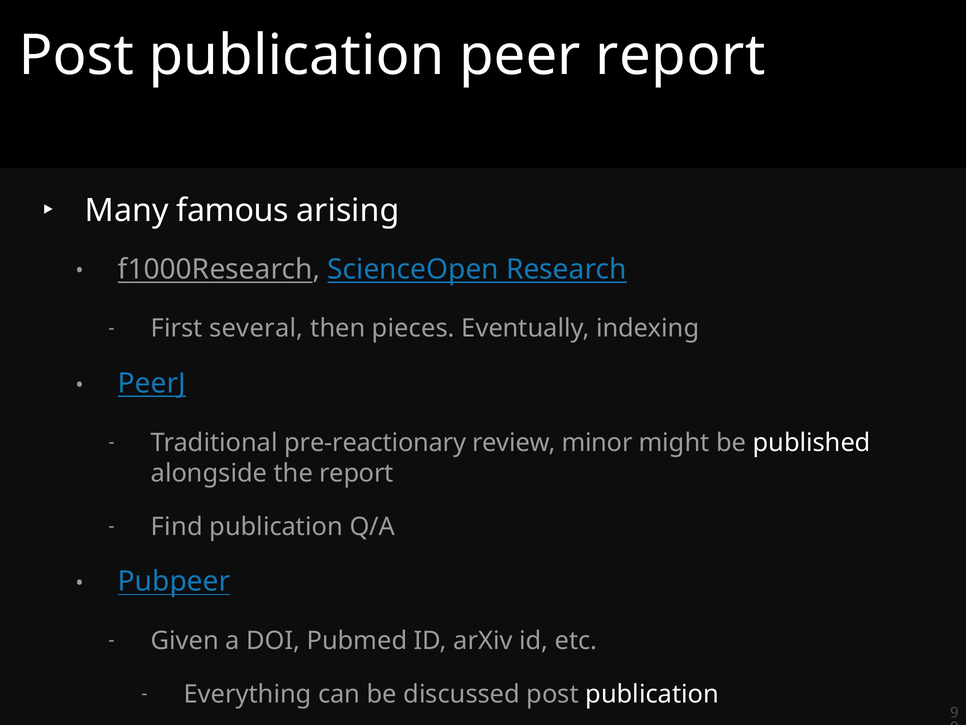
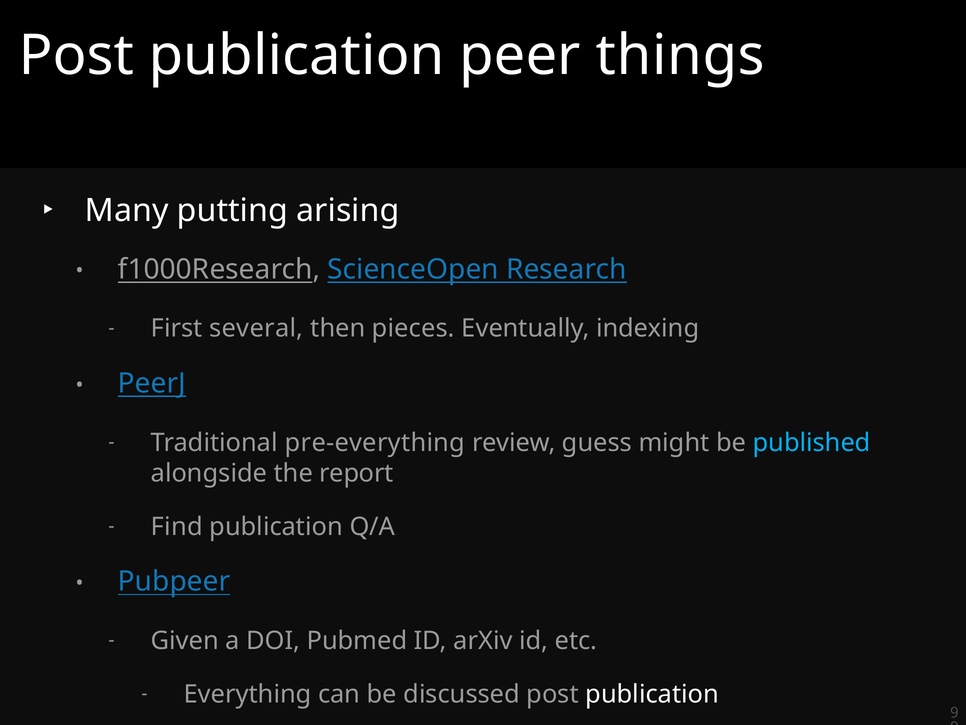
peer report: report -> things
famous: famous -> putting
pre-reactionary: pre-reactionary -> pre-everything
minor: minor -> guess
published colour: white -> light blue
